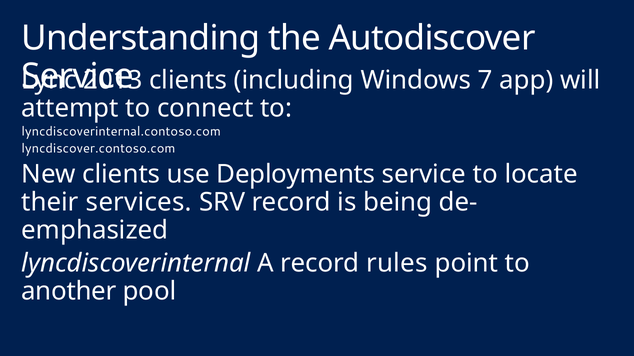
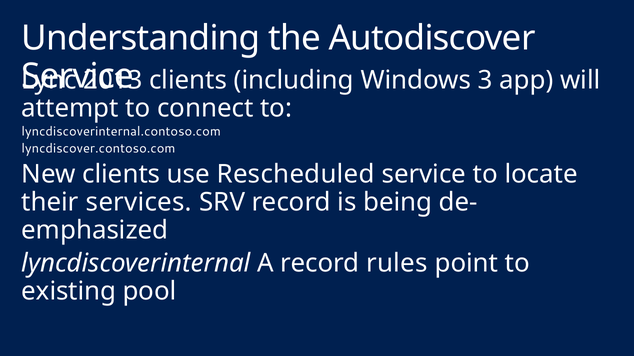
7: 7 -> 3
Deployments: Deployments -> Rescheduled
another: another -> existing
